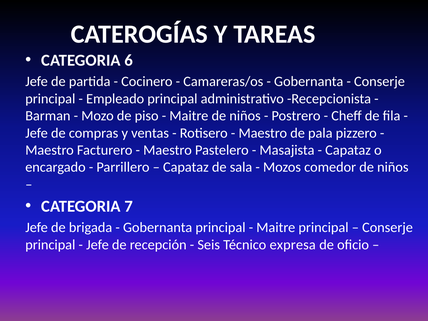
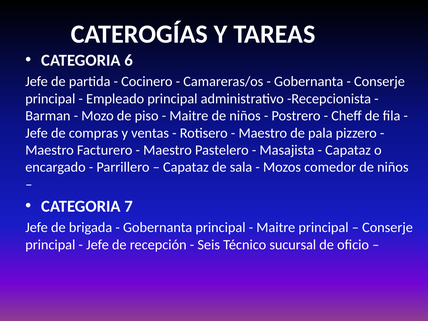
expresa: expresa -> sucursal
